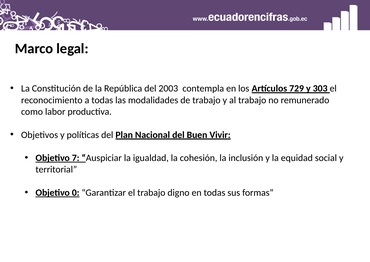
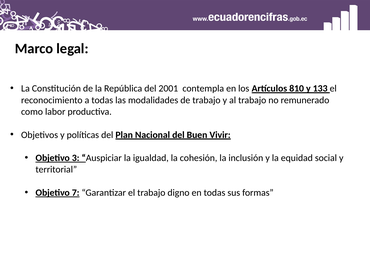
2003: 2003 -> 2001
729: 729 -> 810
303: 303 -> 133
7: 7 -> 3
0: 0 -> 7
